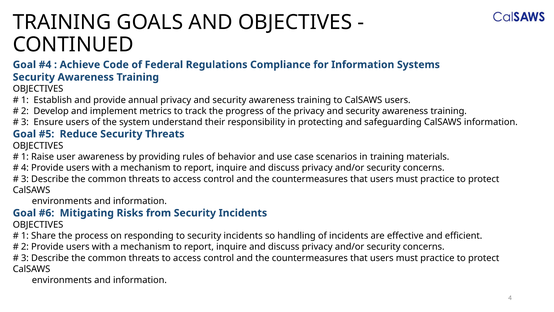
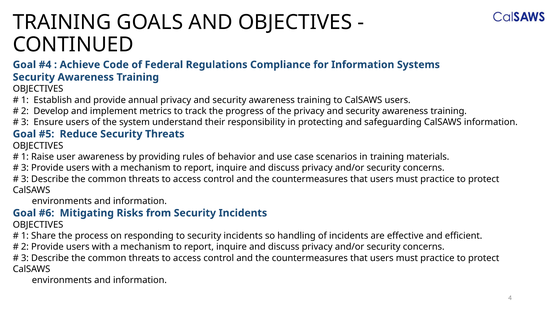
4 at (25, 168): 4 -> 3
